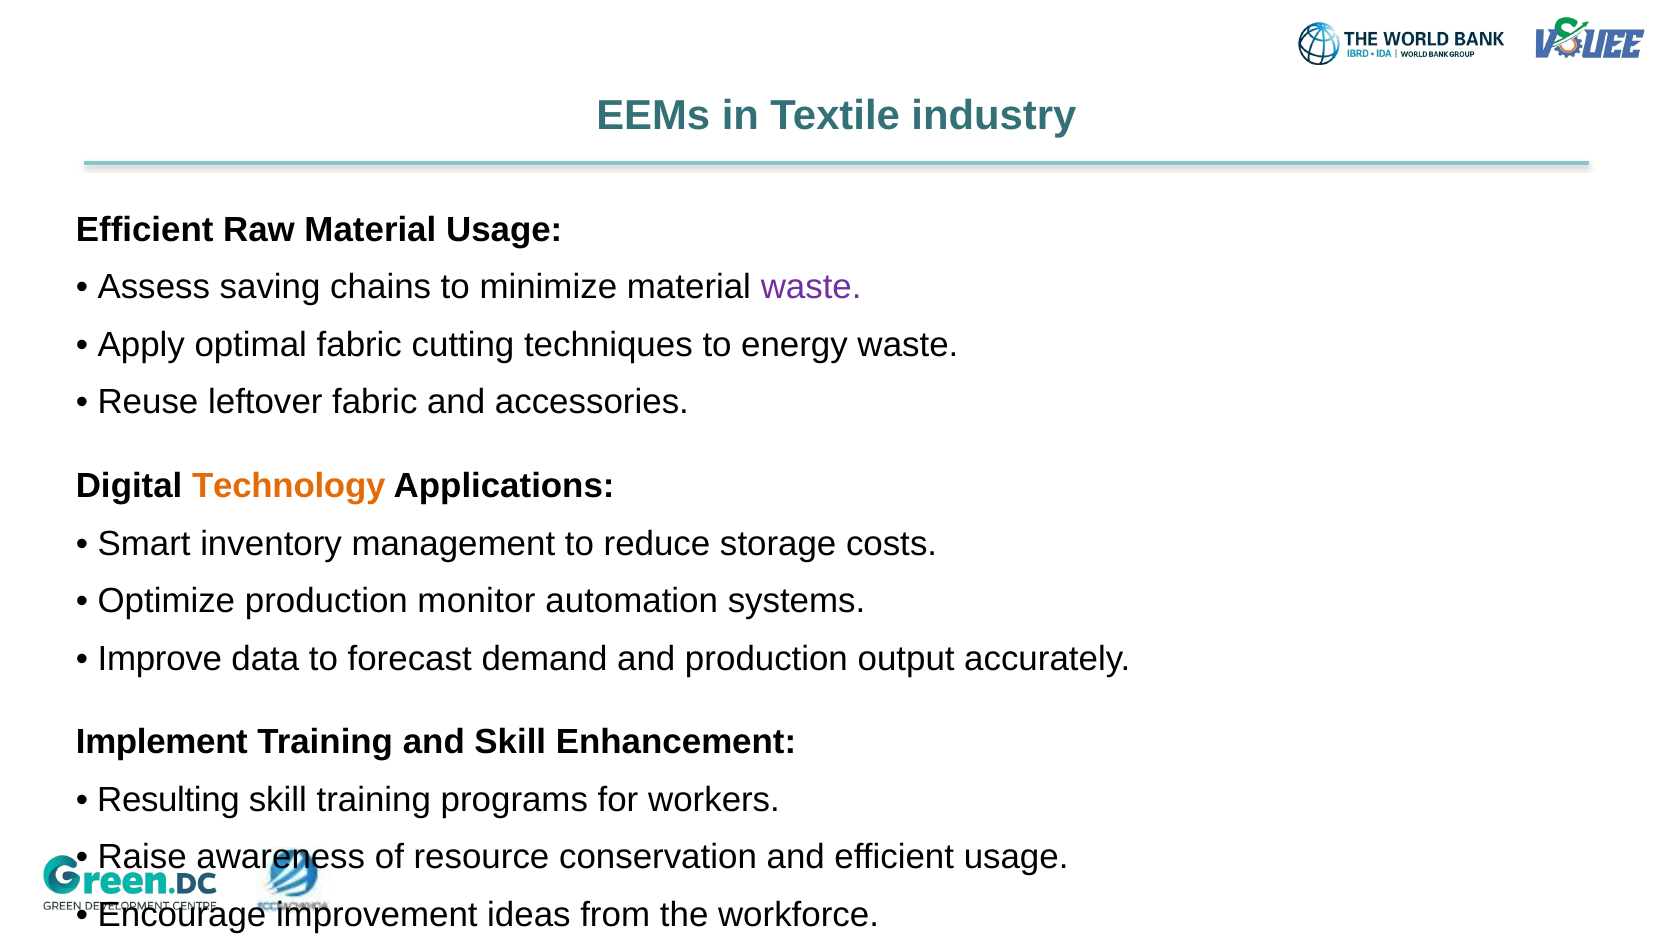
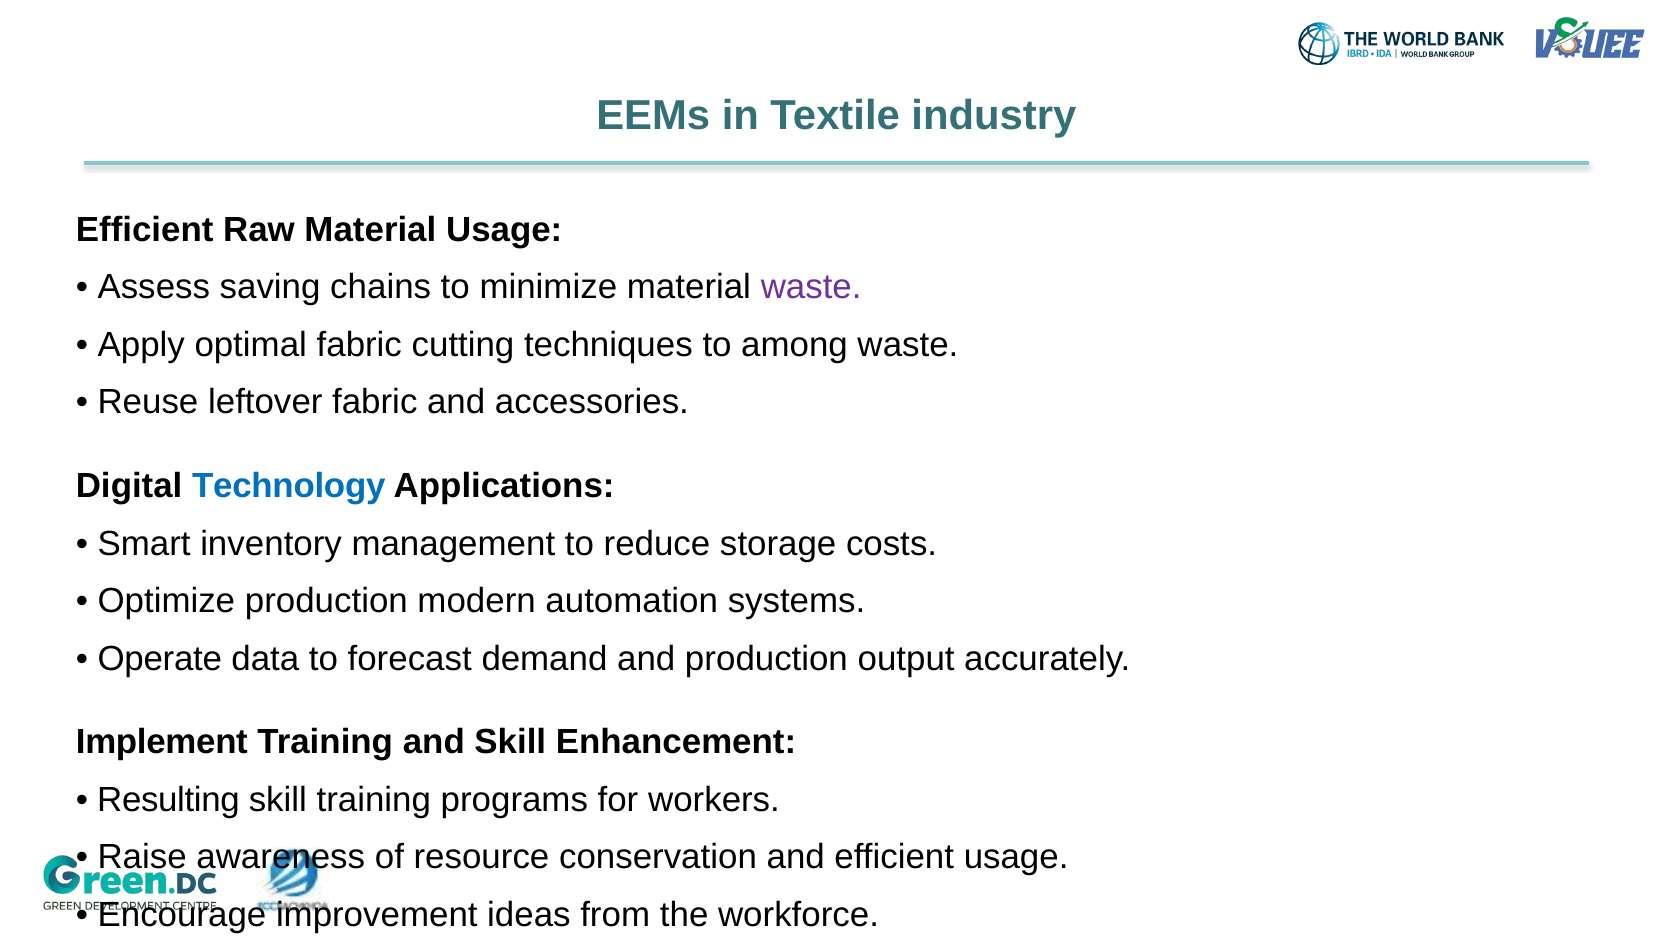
energy: energy -> among
Technology colour: orange -> blue
monitor: monitor -> modern
Improve: Improve -> Operate
